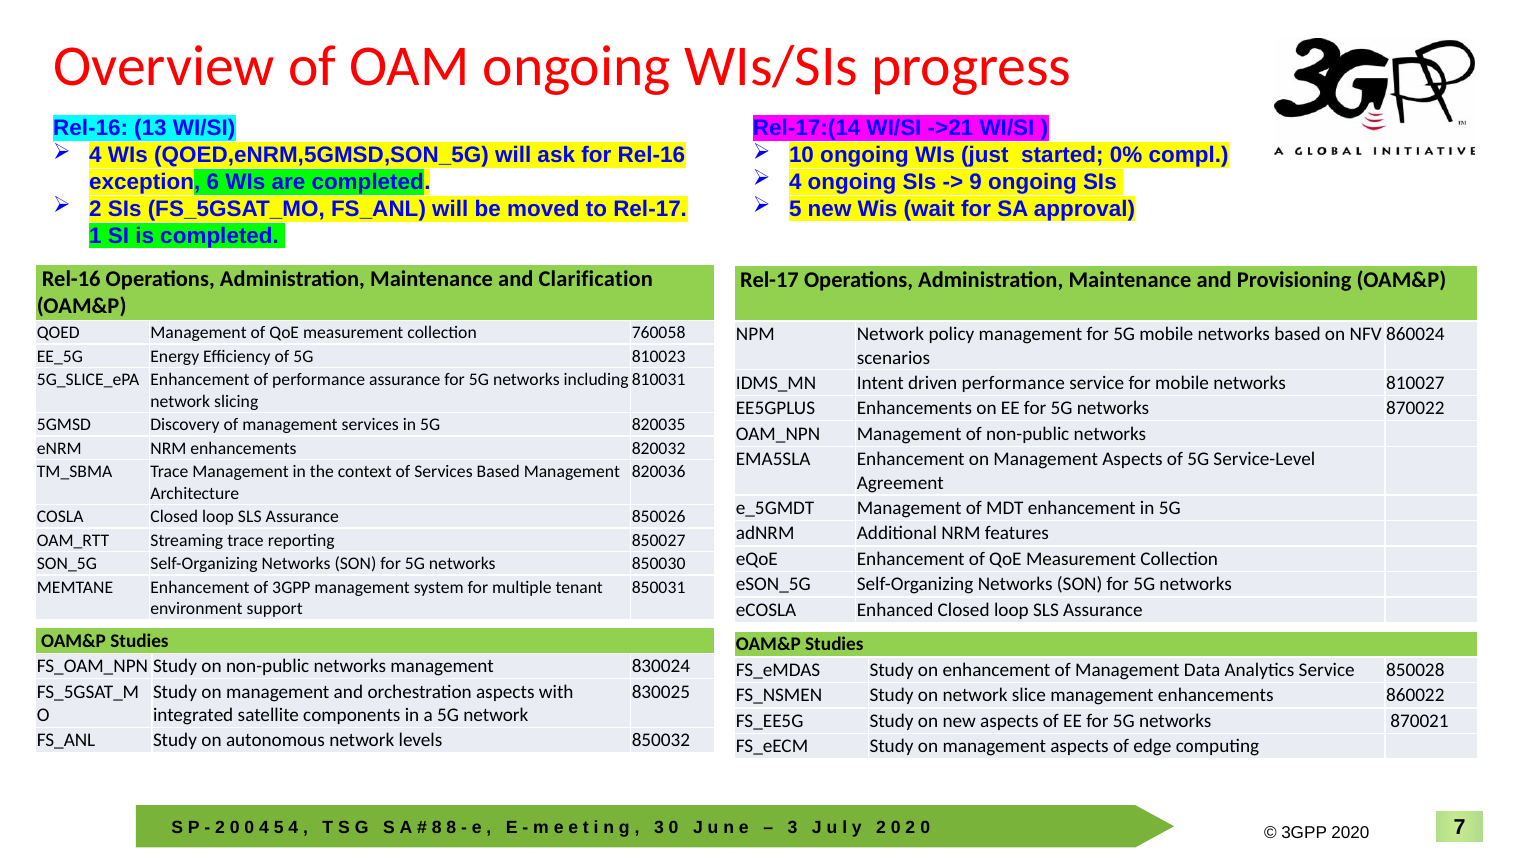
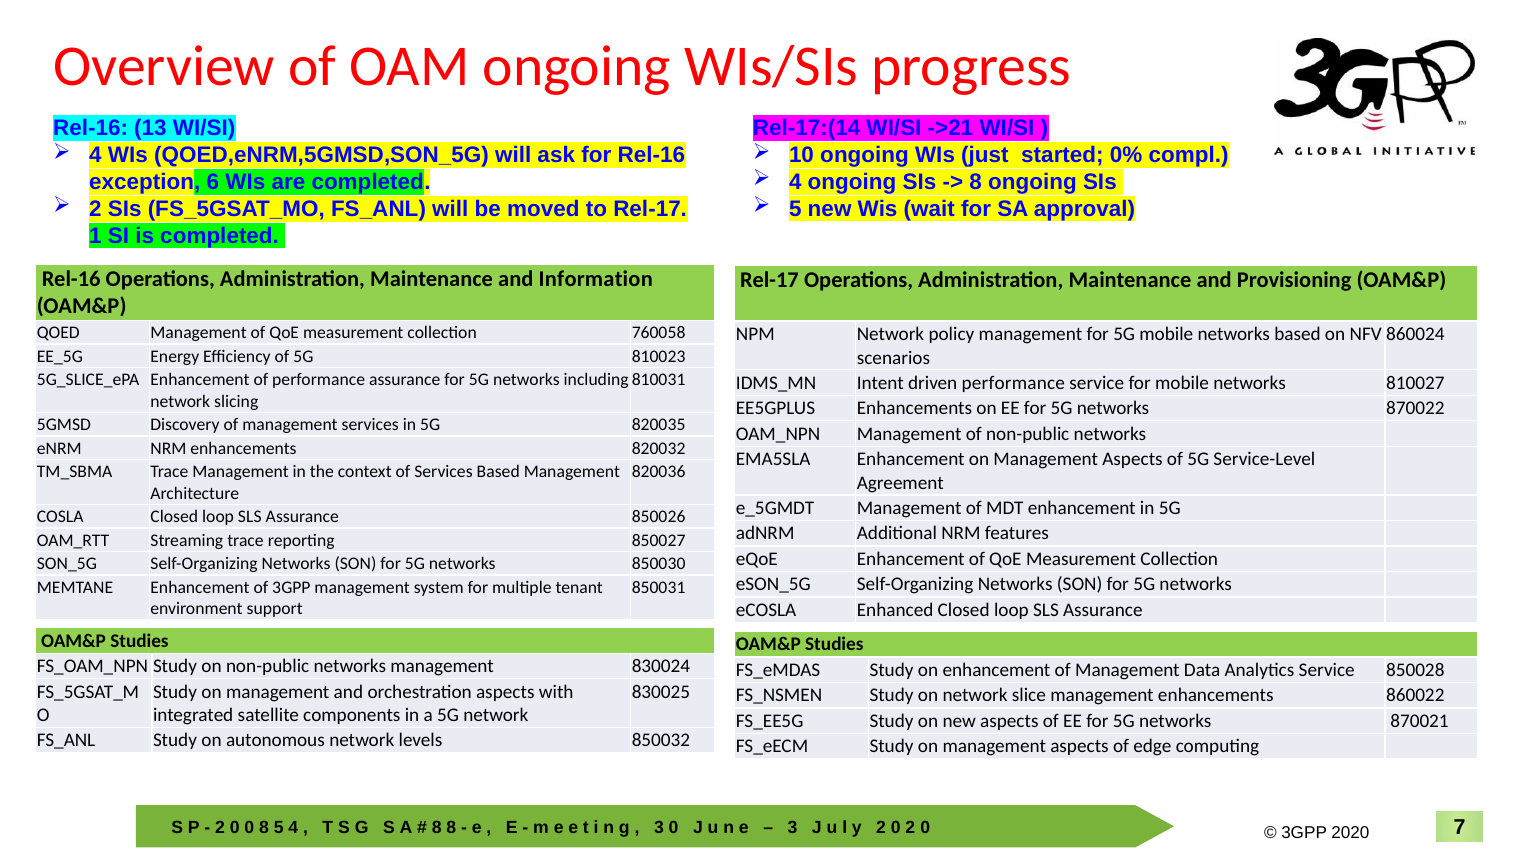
9 at (976, 182): 9 -> 8
Clarification: Clarification -> Information
4 at (264, 828): 4 -> 8
